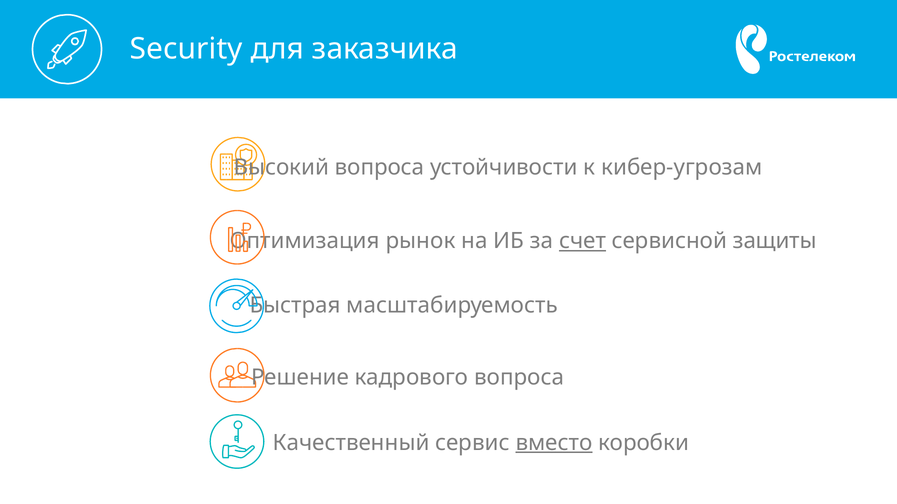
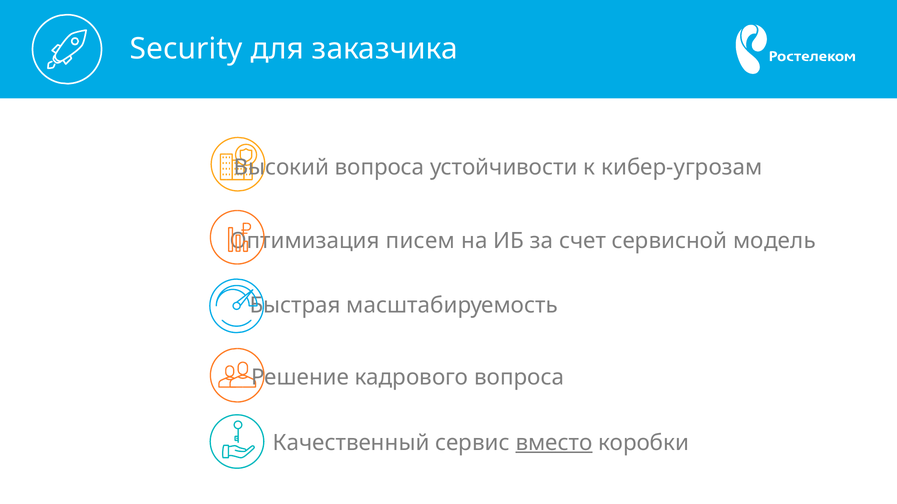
рынок: рынок -> писем
счет underline: present -> none
защиты: защиты -> модель
